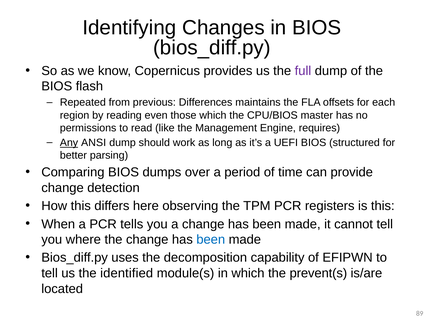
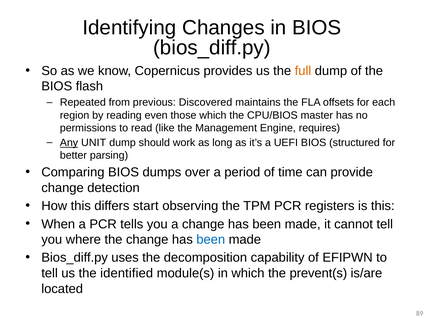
full colour: purple -> orange
Differences: Differences -> Discovered
ANSI: ANSI -> UNIT
here: here -> start
